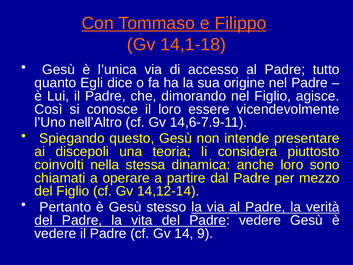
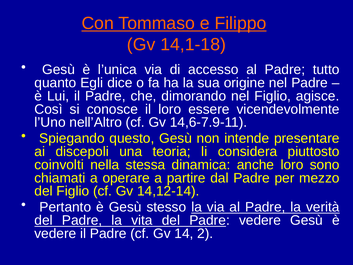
9: 9 -> 2
